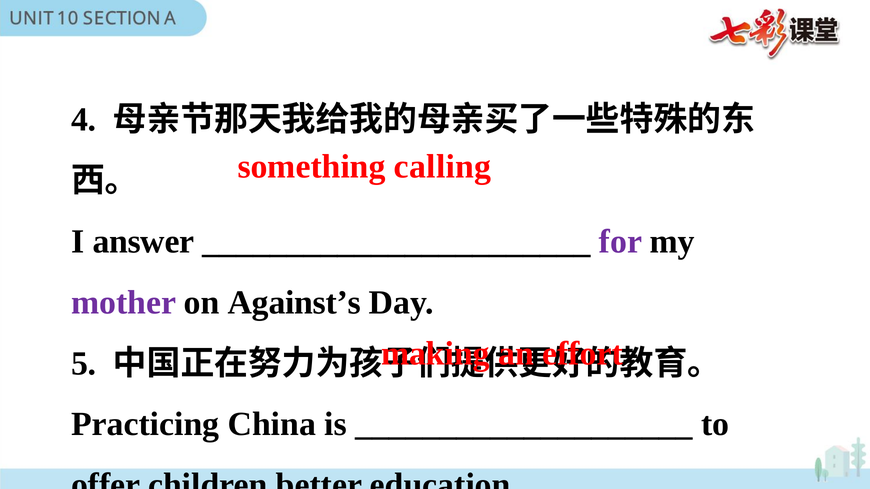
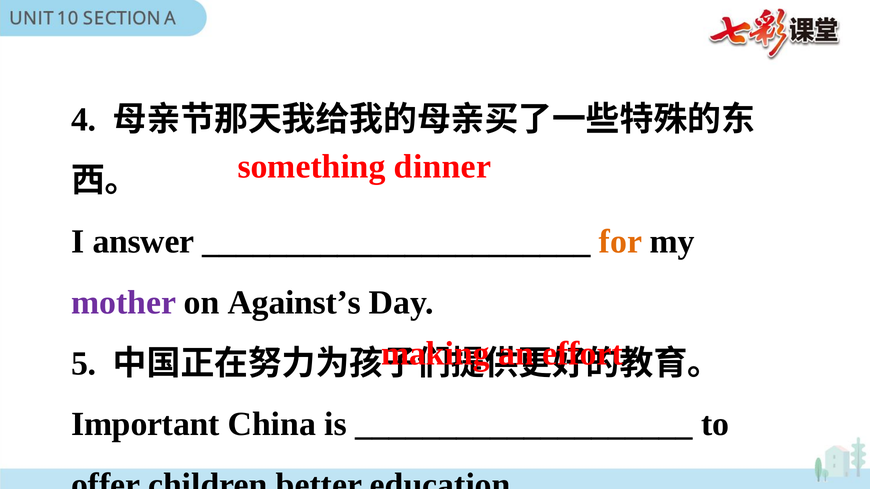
calling: calling -> dinner
for colour: purple -> orange
Practicing: Practicing -> Important
